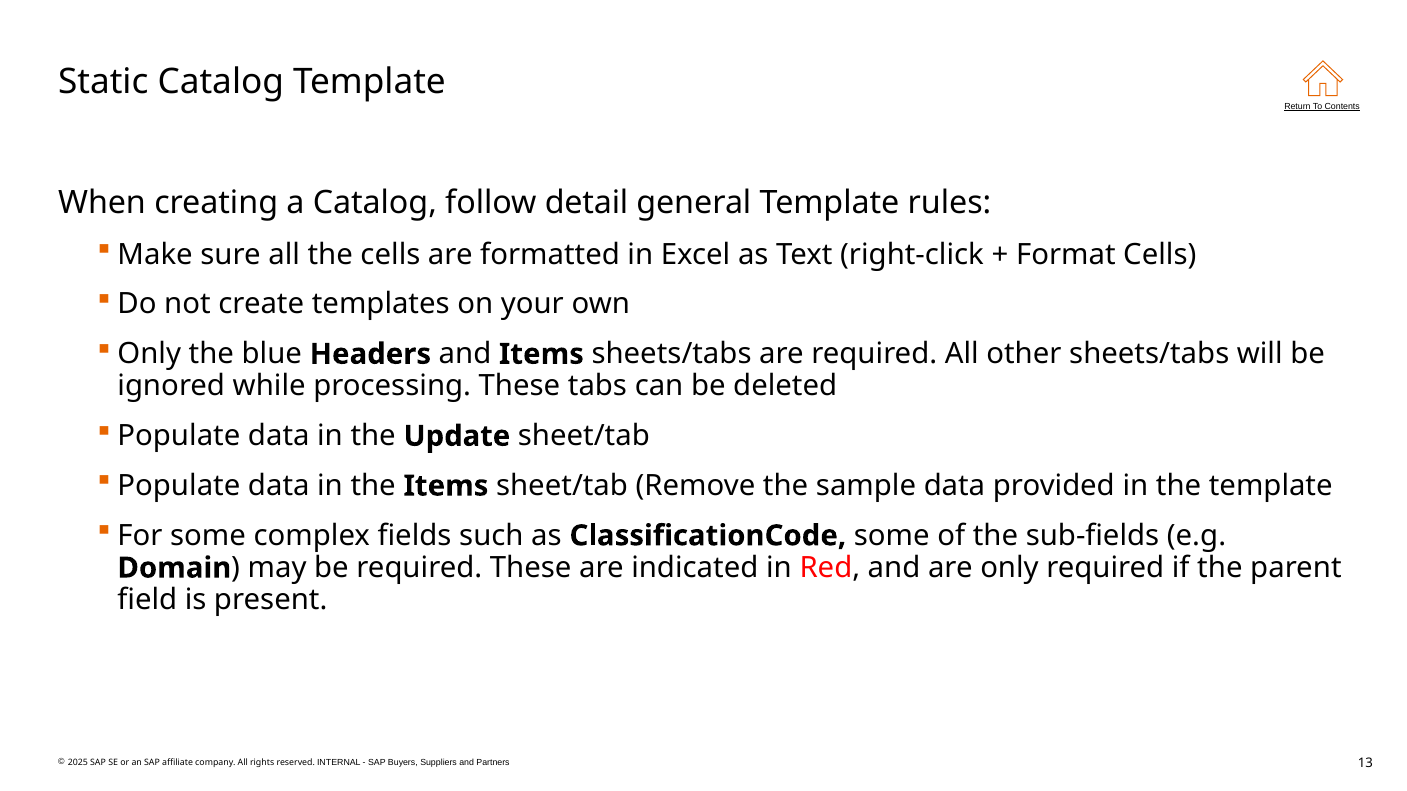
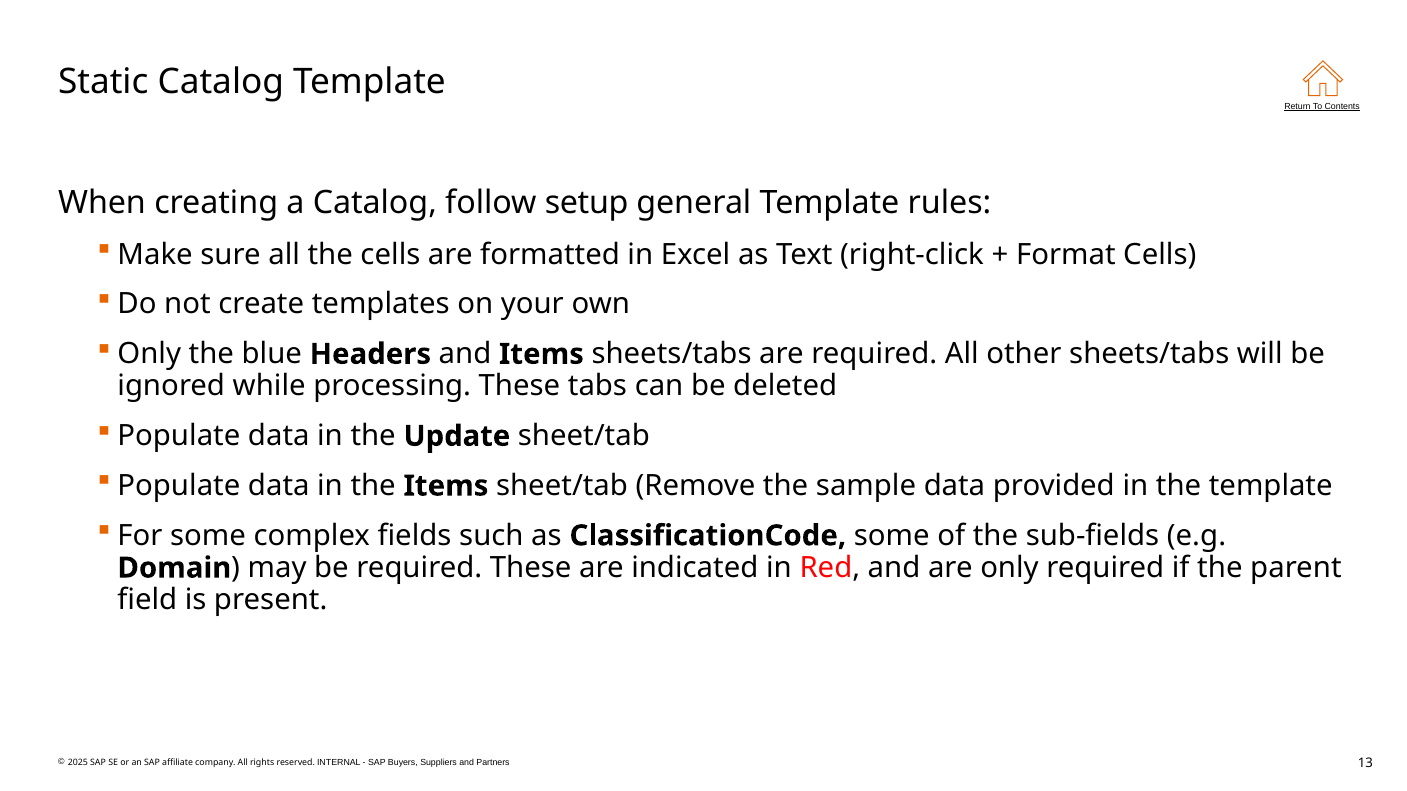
detail: detail -> setup
